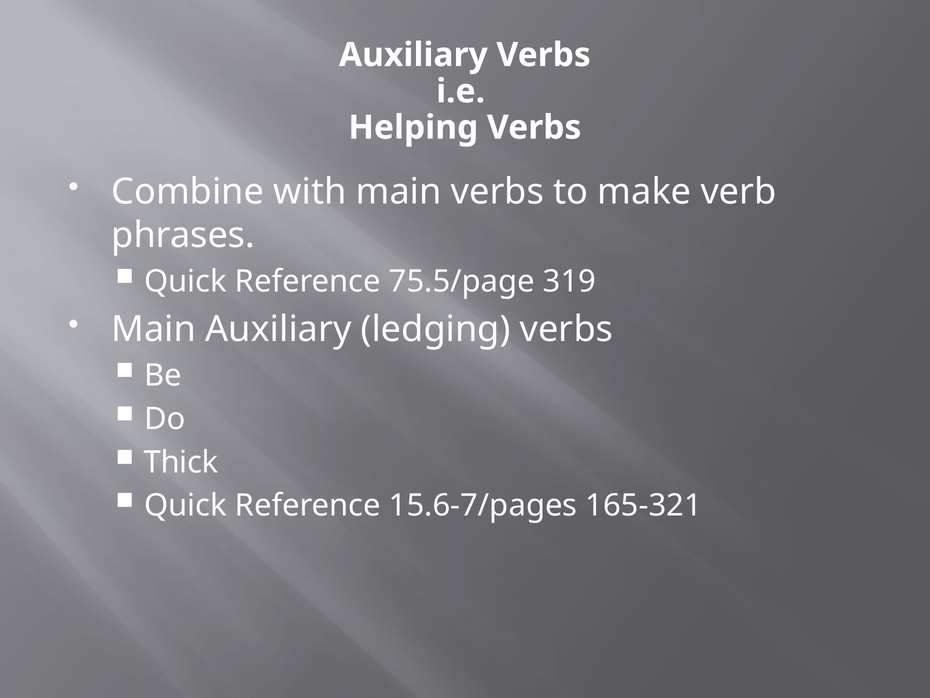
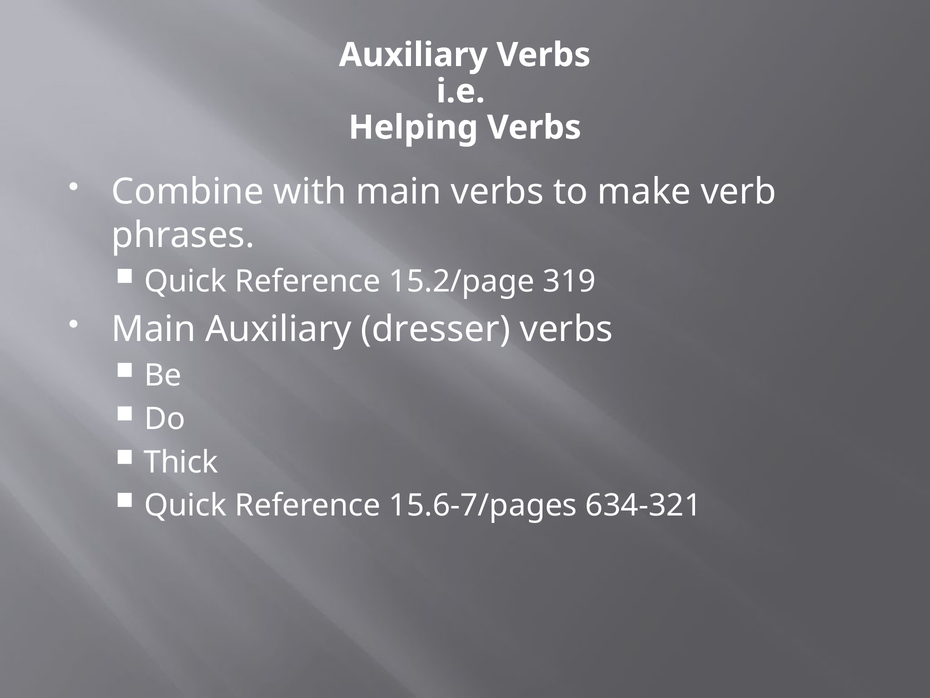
75.5/page: 75.5/page -> 15.2/page
ledging: ledging -> dresser
165-321: 165-321 -> 634-321
